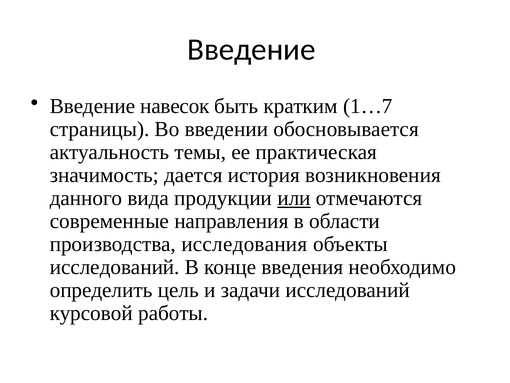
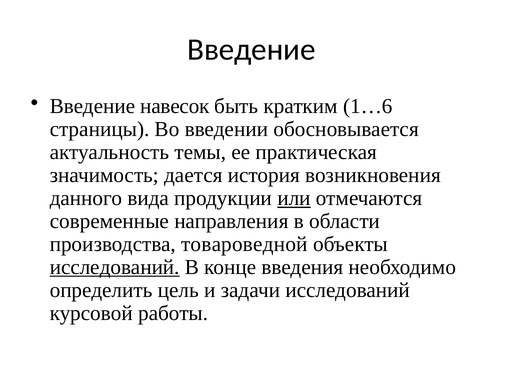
1…7: 1…7 -> 1…6
исследования: исследования -> товароведной
исследований at (115, 267) underline: none -> present
